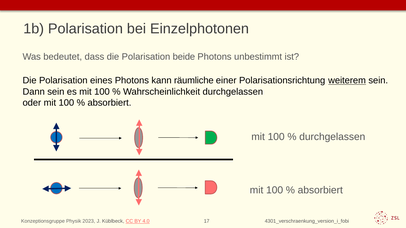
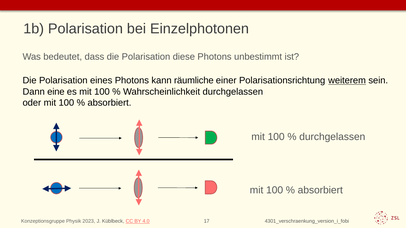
beide: beide -> diese
Dann sein: sein -> eine
